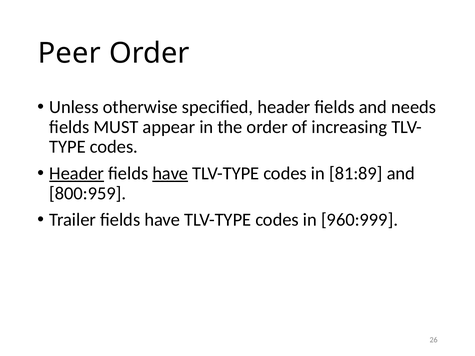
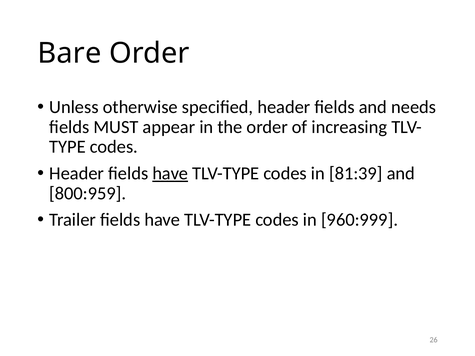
Peer: Peer -> Bare
Header at (77, 174) underline: present -> none
81:89: 81:89 -> 81:39
